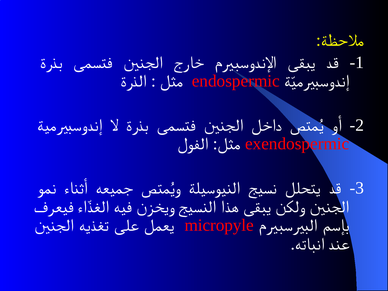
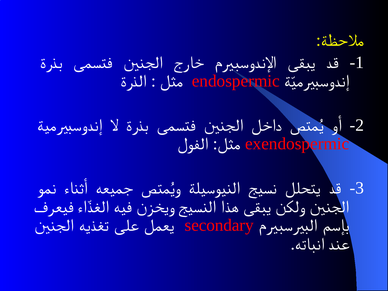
micropyle: micropyle -> secondary
